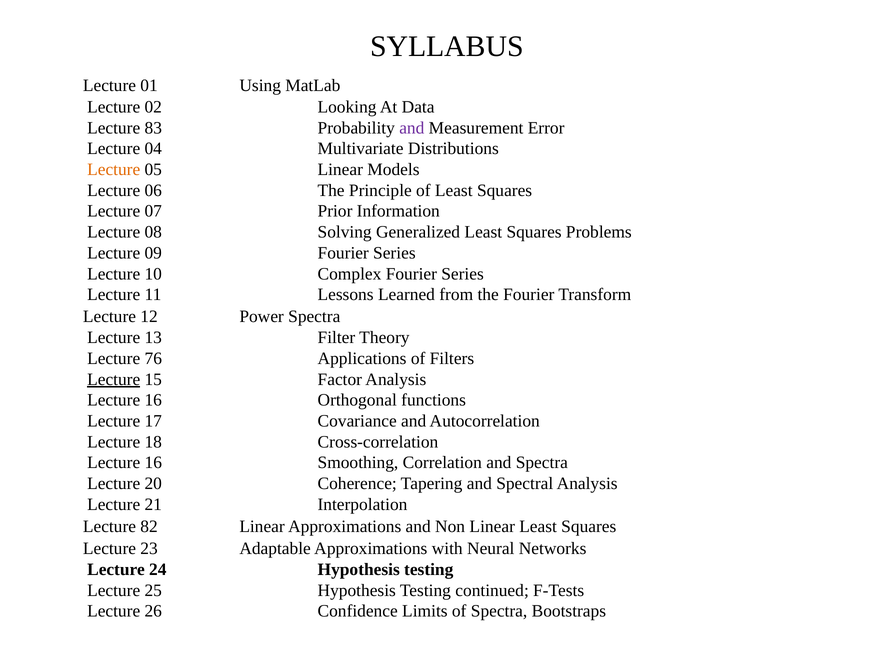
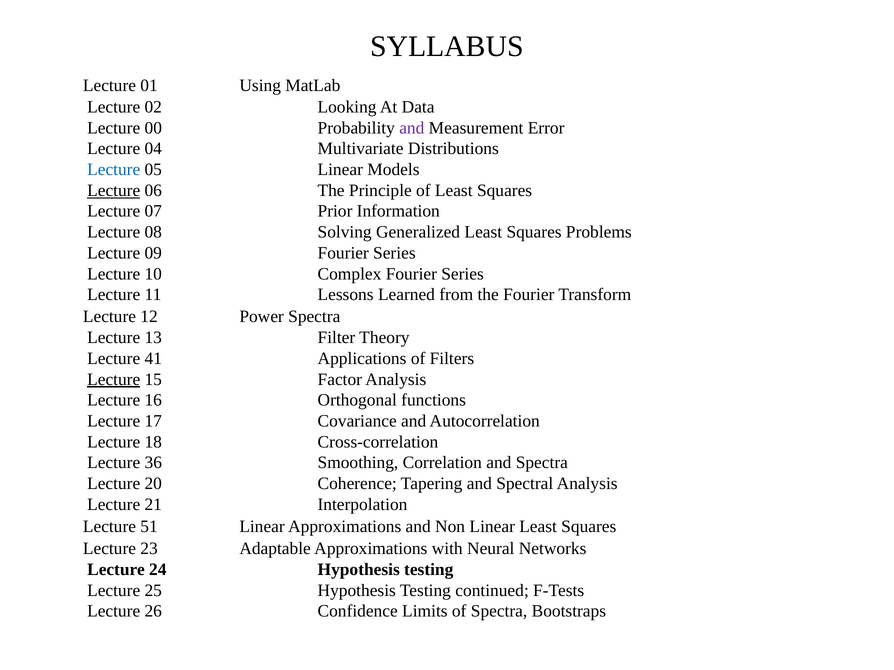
83: 83 -> 00
Lecture at (114, 170) colour: orange -> blue
Lecture at (114, 190) underline: none -> present
76: 76 -> 41
16 at (153, 463): 16 -> 36
82: 82 -> 51
